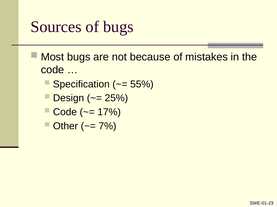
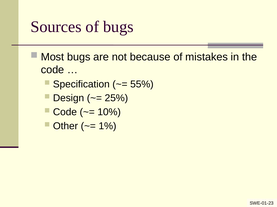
17%: 17% -> 10%
7%: 7% -> 1%
